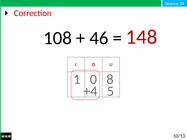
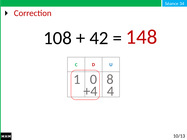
46: 46 -> 42
5: 5 -> 4
